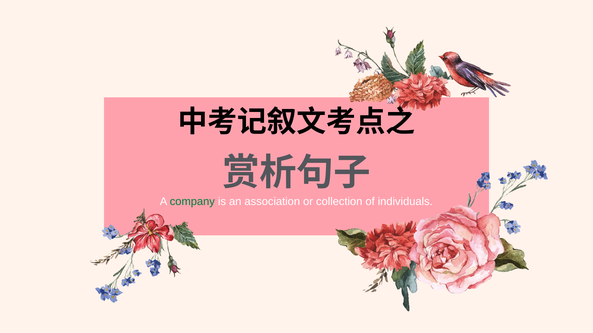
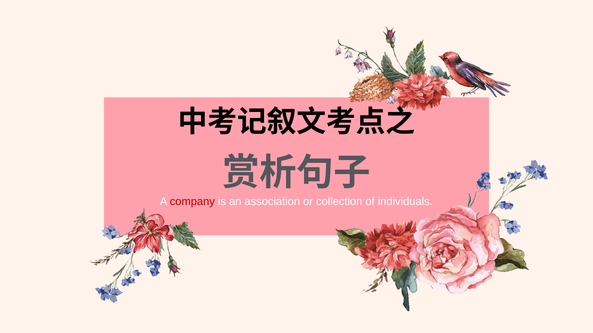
company colour: green -> red
